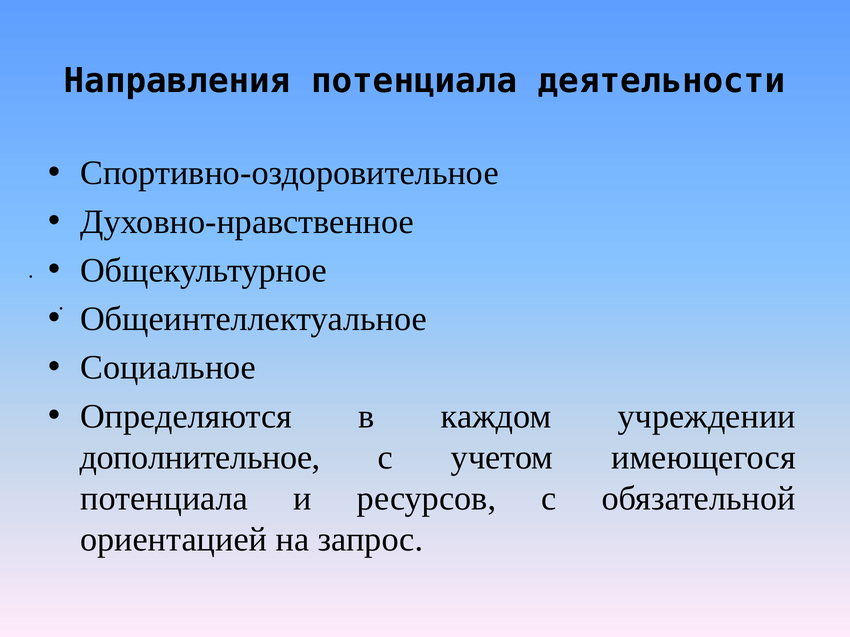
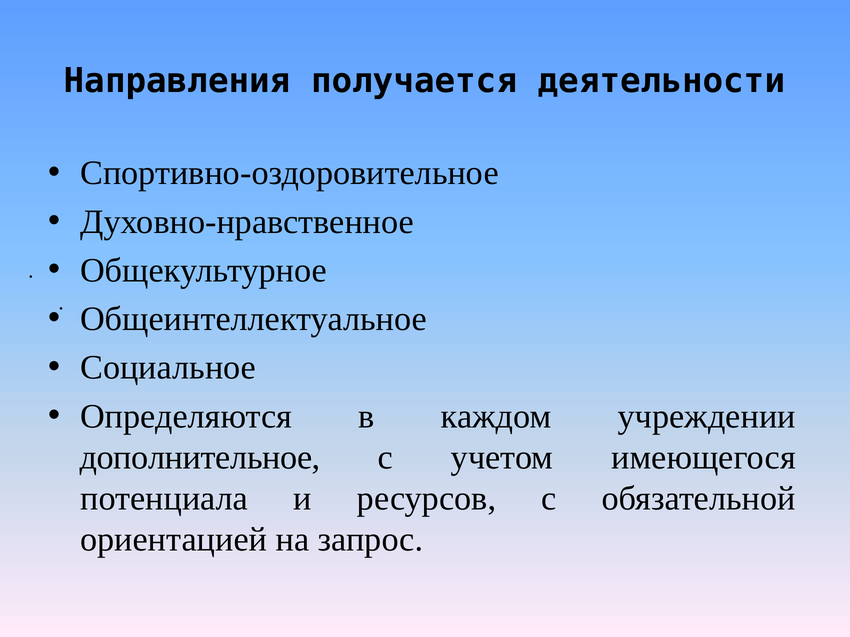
Направления потенциала: потенциала -> получается
